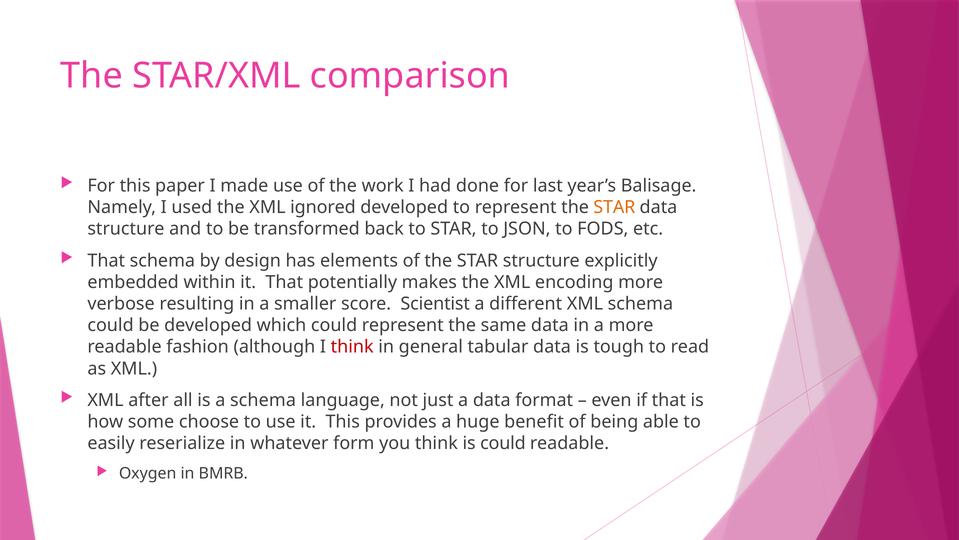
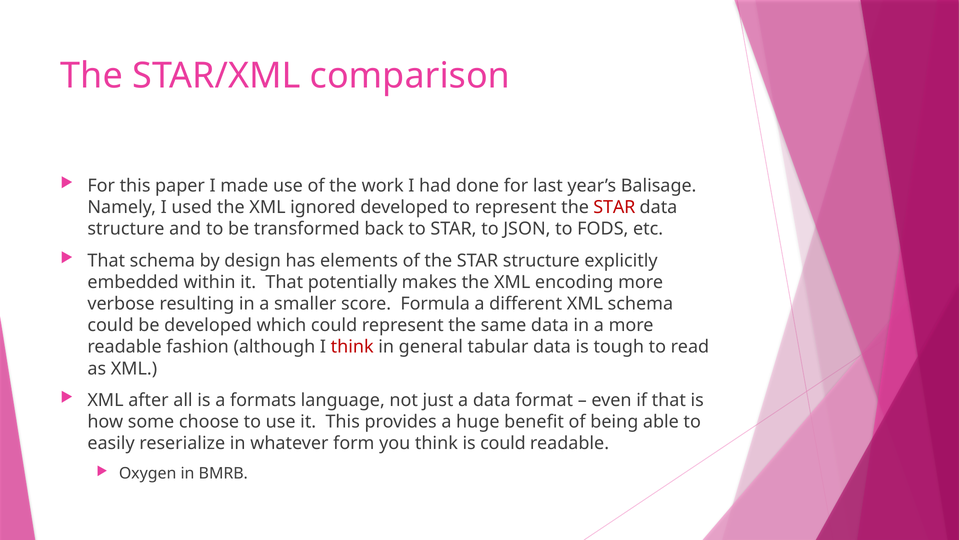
STAR at (614, 207) colour: orange -> red
Scientist: Scientist -> Formula
a schema: schema -> formats
